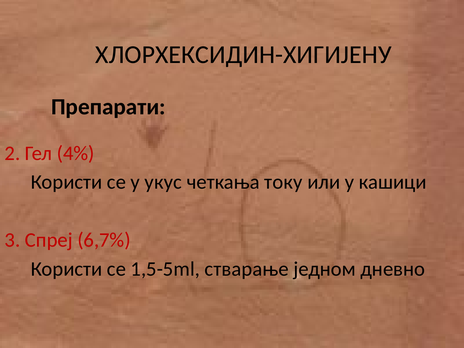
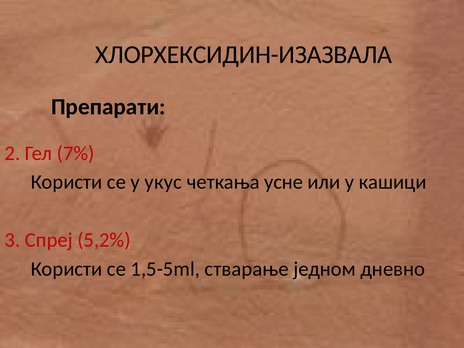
ХЛОРХЕКСИДИН-ХИГИЈЕНУ: ХЛОРХЕКСИДИН-ХИГИЈЕНУ -> ХЛОРХЕКСИДИН-ИЗАЗВАЛА
4%: 4% -> 7%
току: току -> усне
6,7%: 6,7% -> 5,2%
